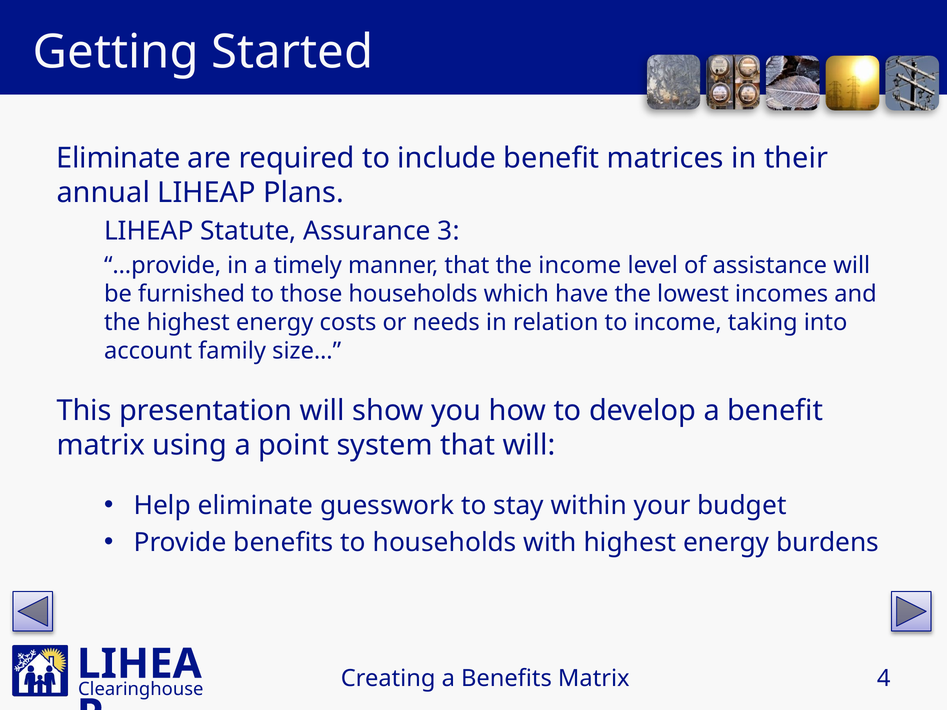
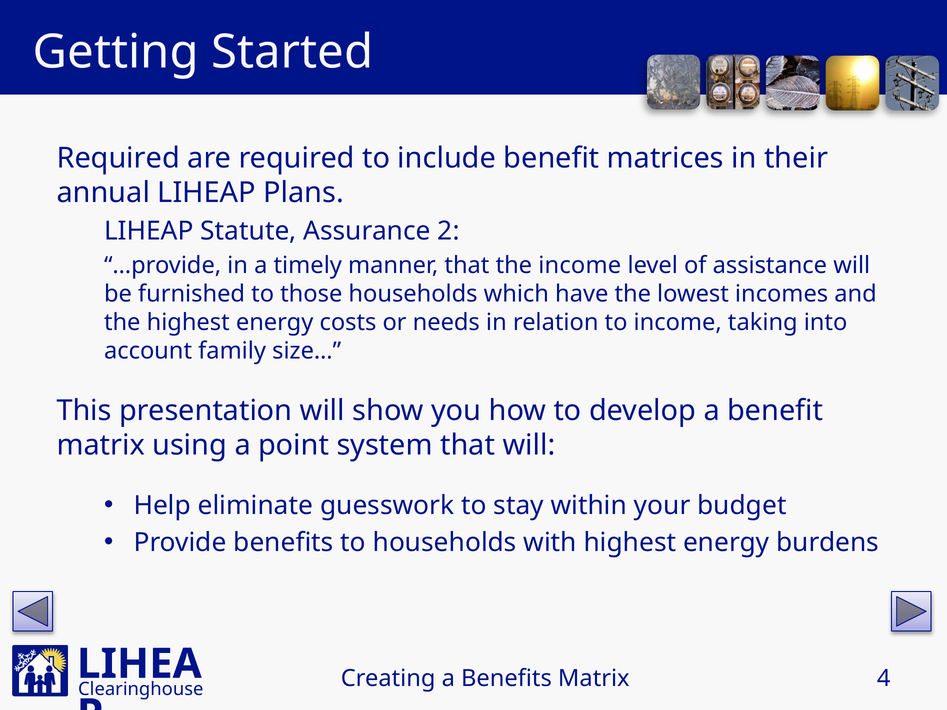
Eliminate at (118, 158): Eliminate -> Required
3: 3 -> 2
